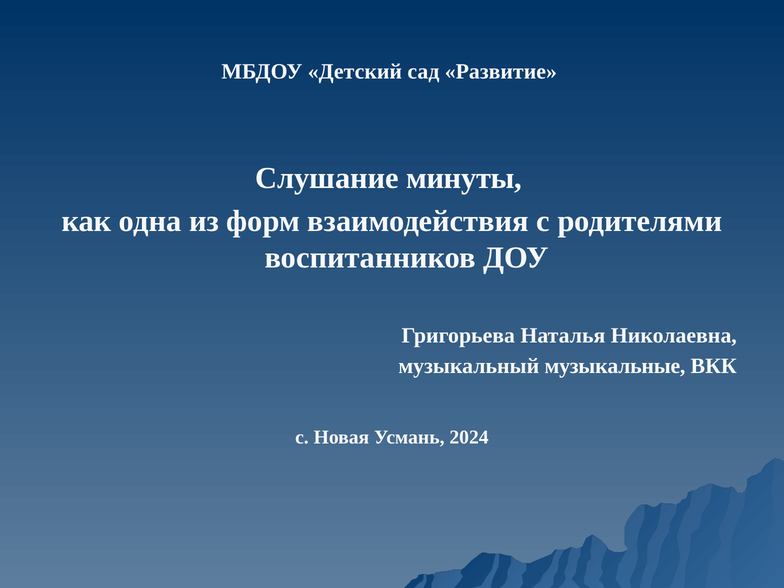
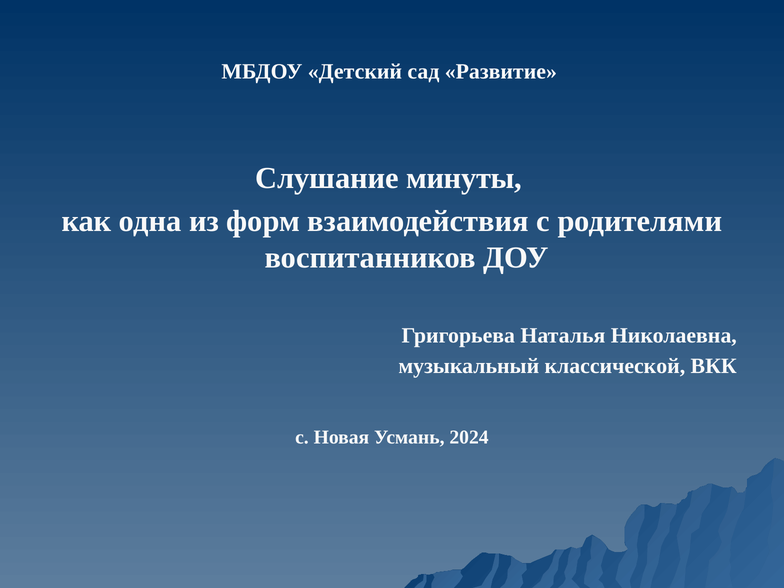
музыкальные: музыкальные -> классической
